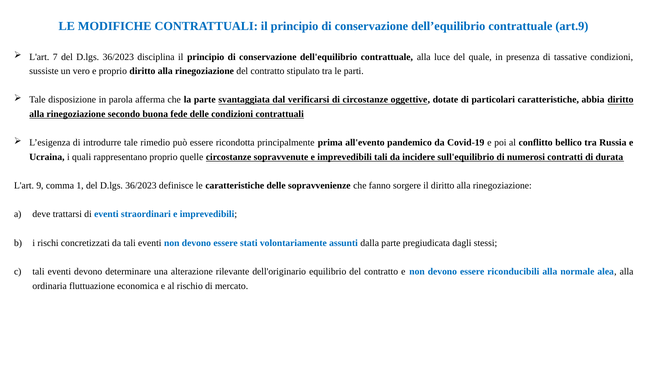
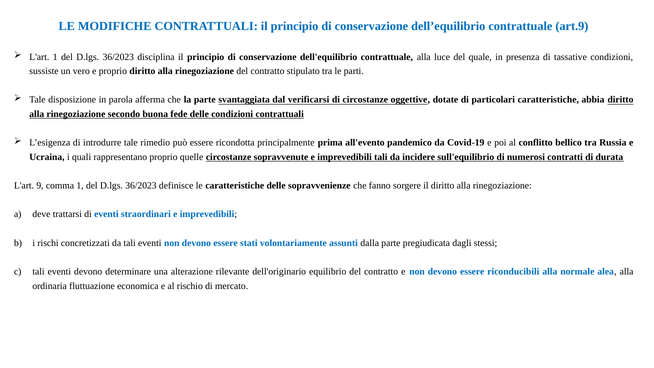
L'art 7: 7 -> 1
